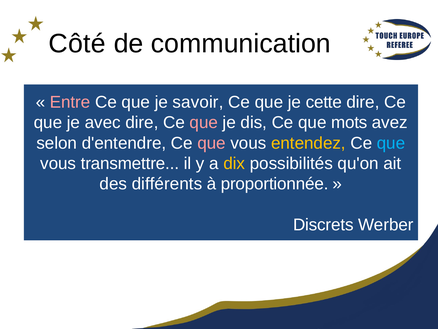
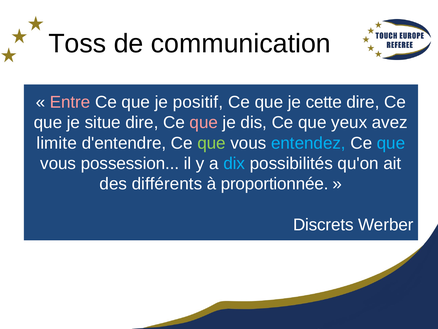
Côté: Côté -> Toss
savoir: savoir -> positif
avec: avec -> situe
mots: mots -> yeux
selon: selon -> limite
que at (212, 143) colour: pink -> light green
entendez colour: yellow -> light blue
transmettre: transmettre -> possession
dix colour: yellow -> light blue
